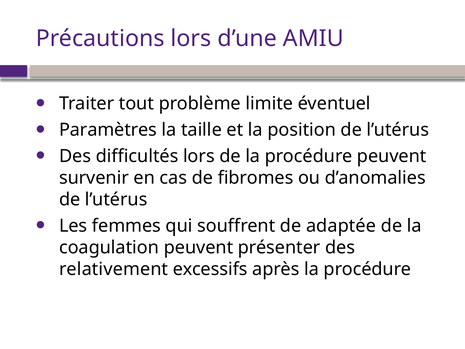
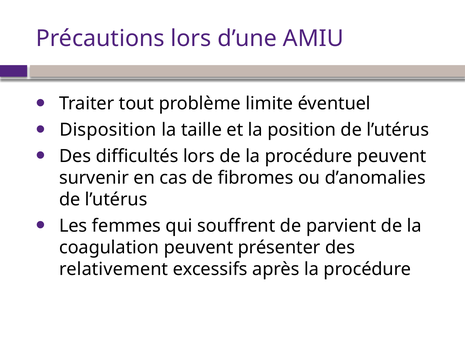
Paramètres: Paramètres -> Disposition
adaptée: adaptée -> parvient
